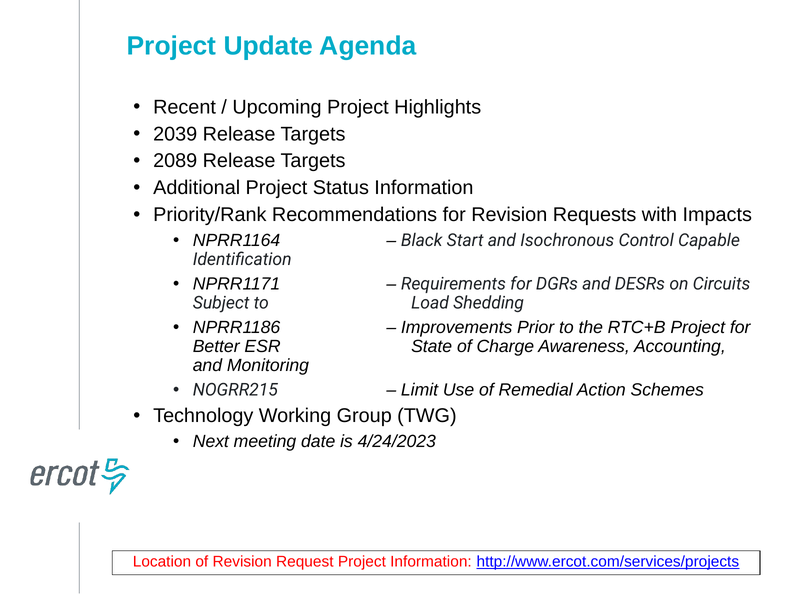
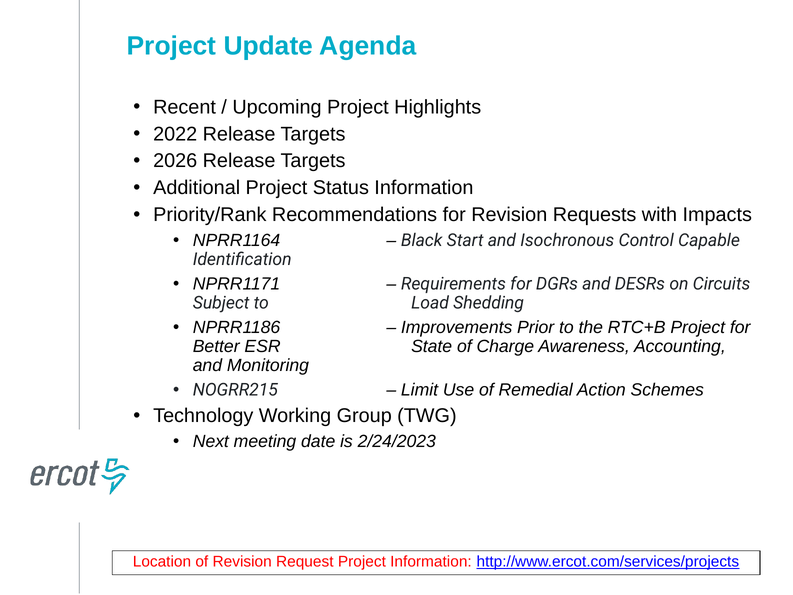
2039: 2039 -> 2022
2089: 2089 -> 2026
4/24/2023: 4/24/2023 -> 2/24/2023
